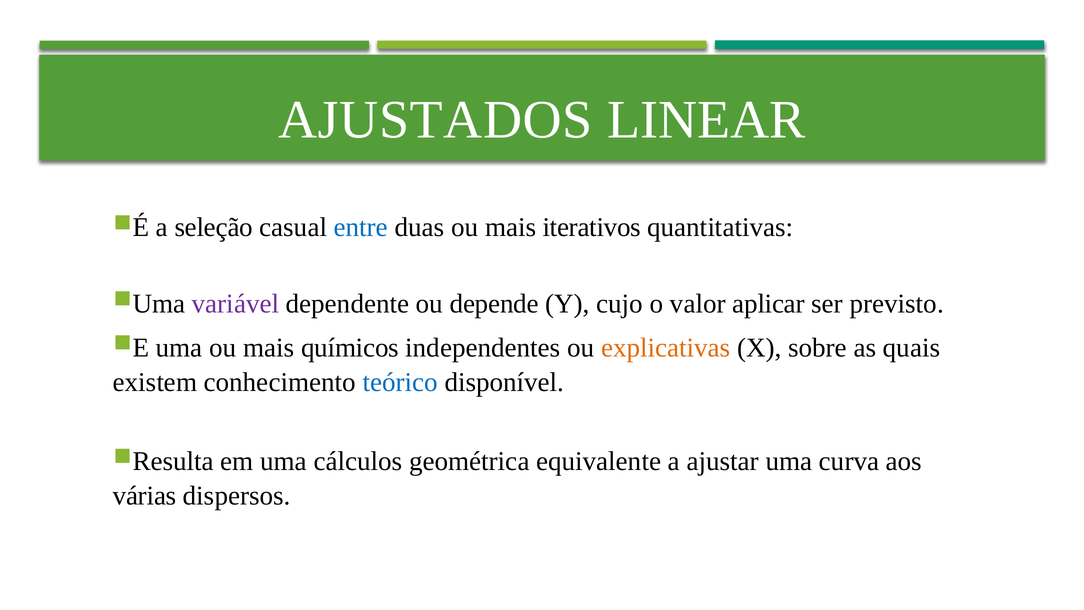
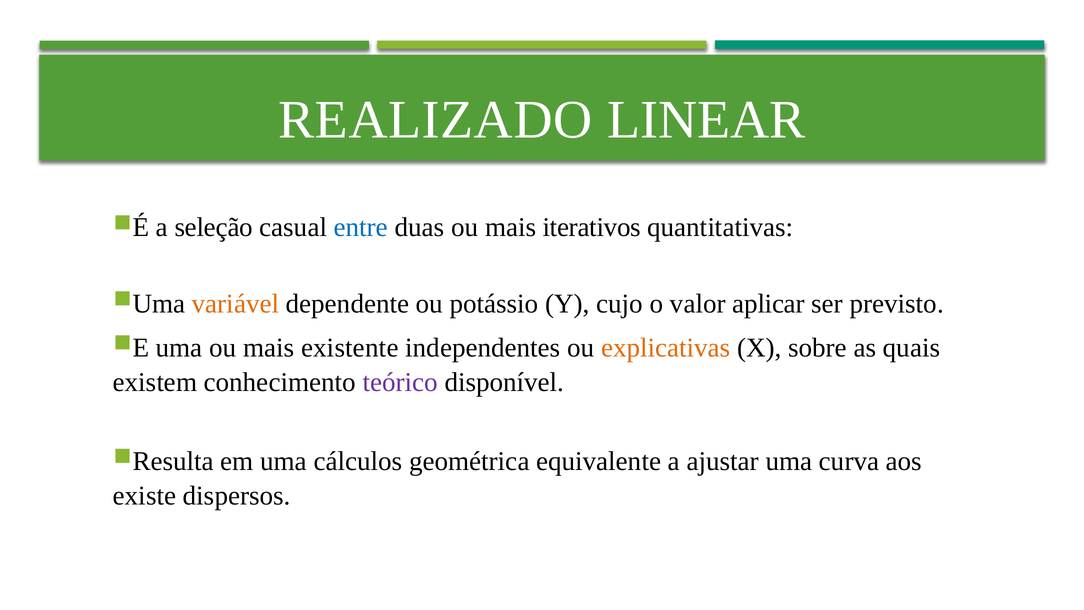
AJUSTADOS: AJUSTADOS -> REALIZADO
variável colour: purple -> orange
depende: depende -> potássio
químicos: químicos -> existente
teórico colour: blue -> purple
várias: várias -> existe
